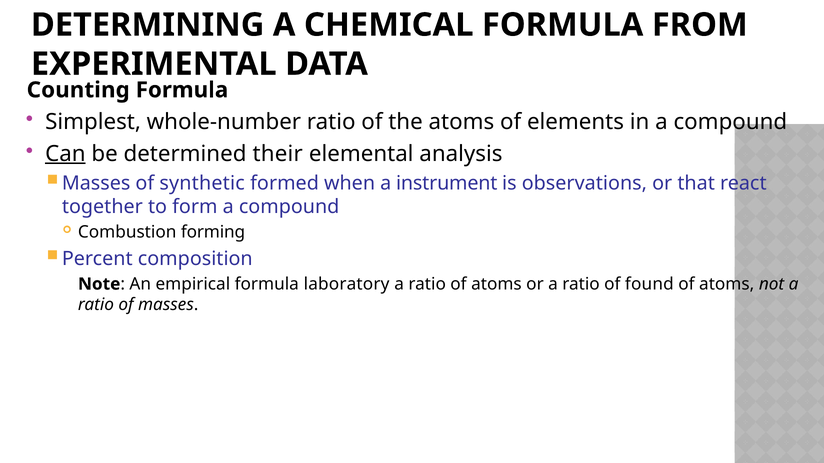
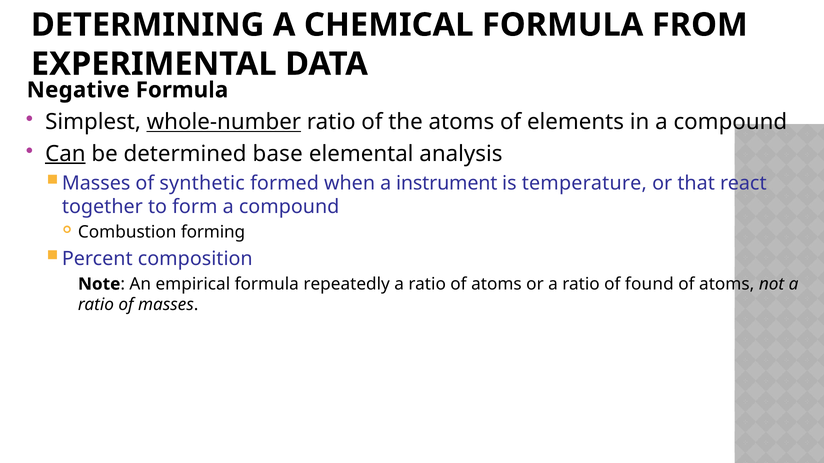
Counting: Counting -> Negative
whole-number underline: none -> present
their: their -> base
observations: observations -> temperature
laboratory: laboratory -> repeatedly
